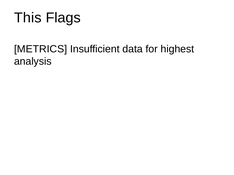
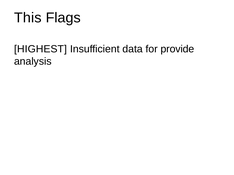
METRICS: METRICS -> HIGHEST
highest: highest -> provide
